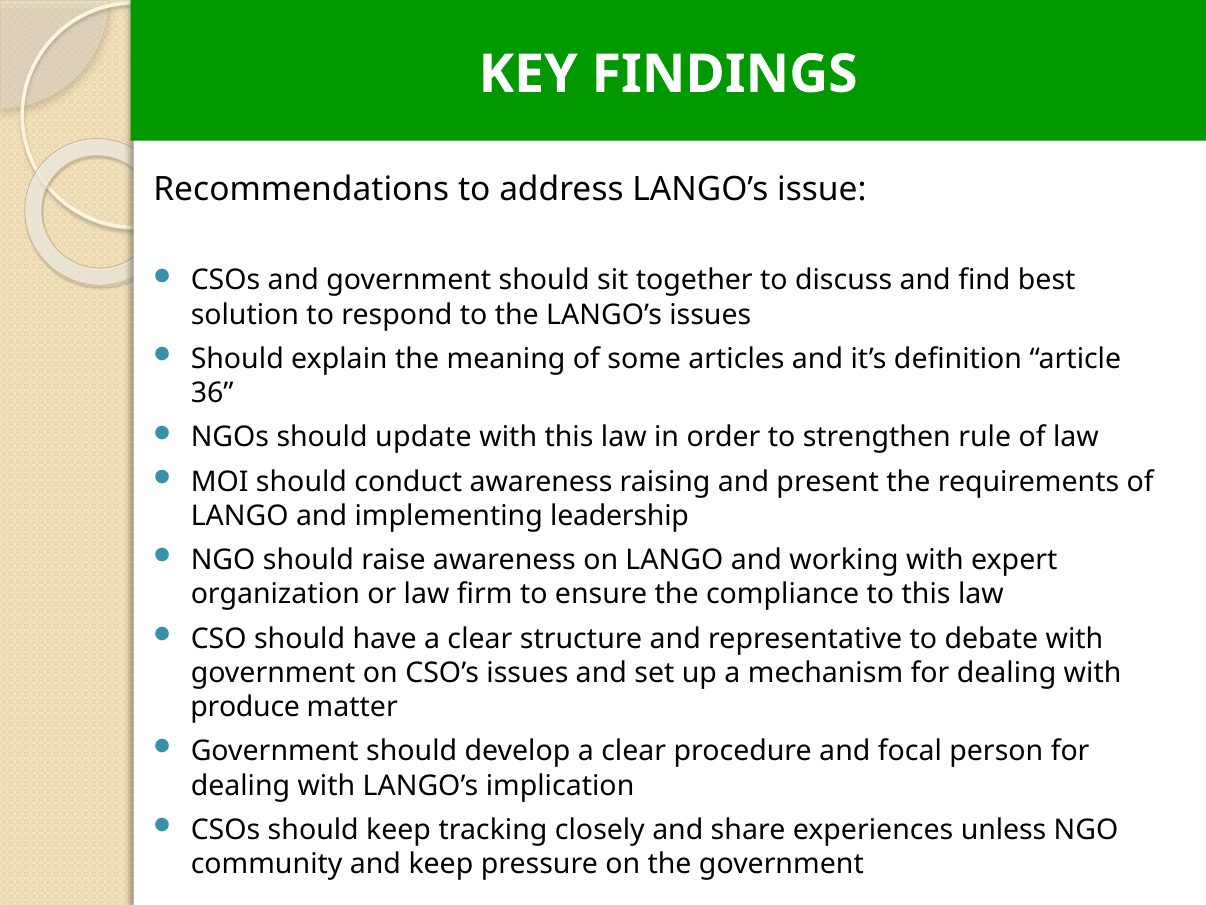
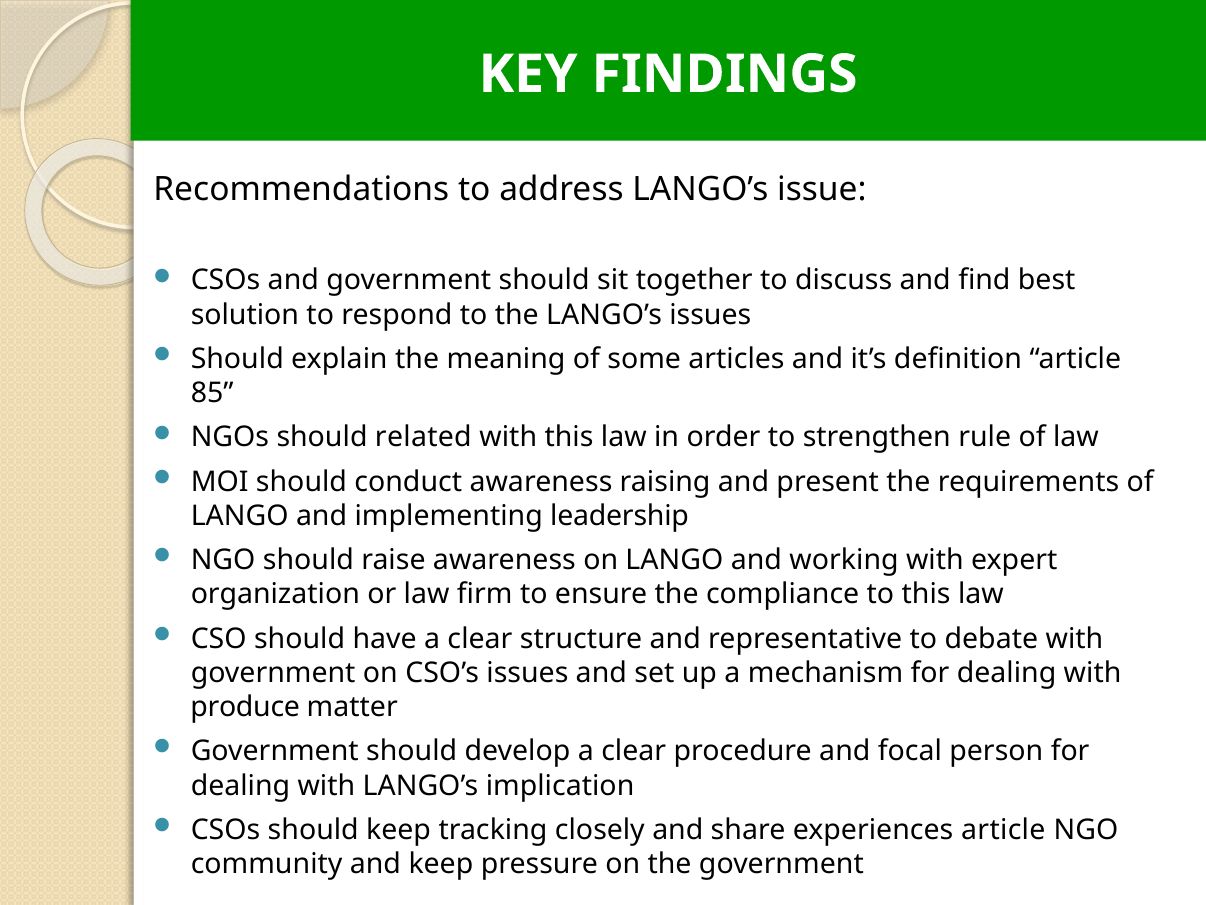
36: 36 -> 85
update: update -> related
experiences unless: unless -> article
